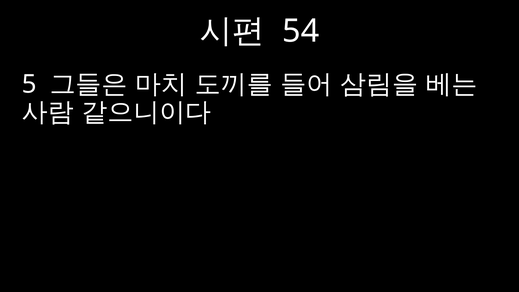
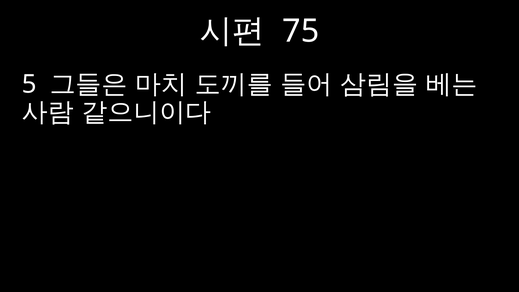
54: 54 -> 75
